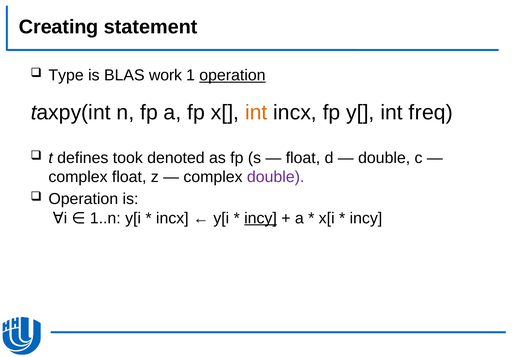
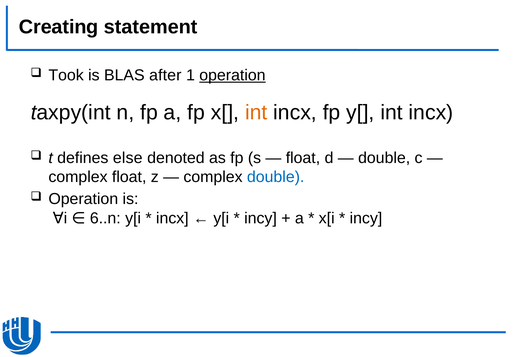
Type: Type -> Took
work: work -> after
y[ int freq: freq -> incx
took: took -> else
double at (276, 177) colour: purple -> blue
1..n: 1..n -> 6..n
incy at (261, 218) underline: present -> none
